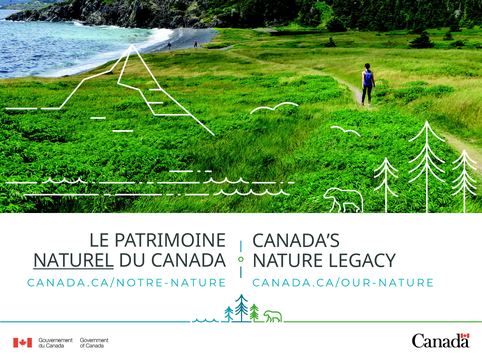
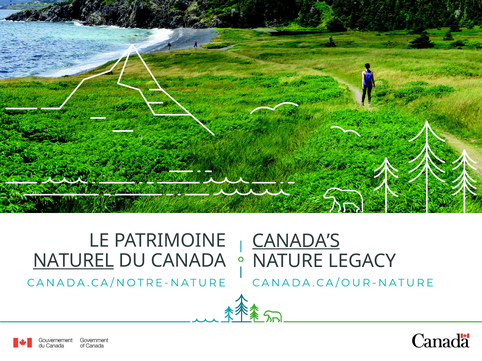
CANADA’S underline: none -> present
